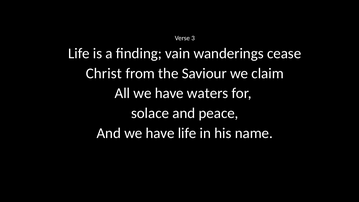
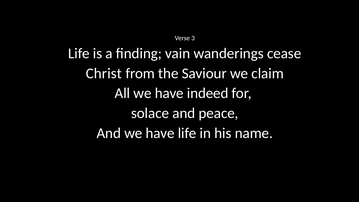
waters: waters -> indeed
